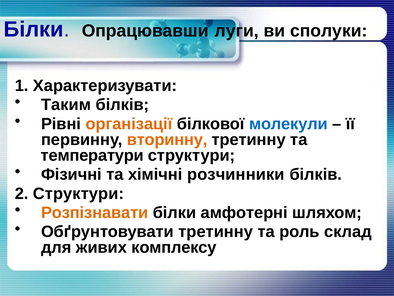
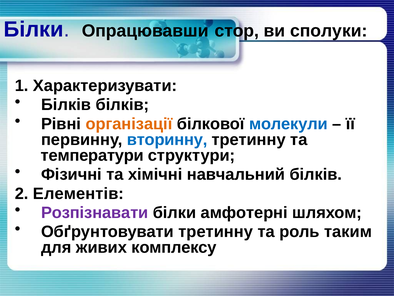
луги: луги -> стор
Таким at (66, 105): Таким -> Білків
вторинну colour: orange -> blue
розчинники: розчинники -> навчальний
2 Структури: Структури -> Елементів
Розпізнавати colour: orange -> purple
склад: склад -> таким
